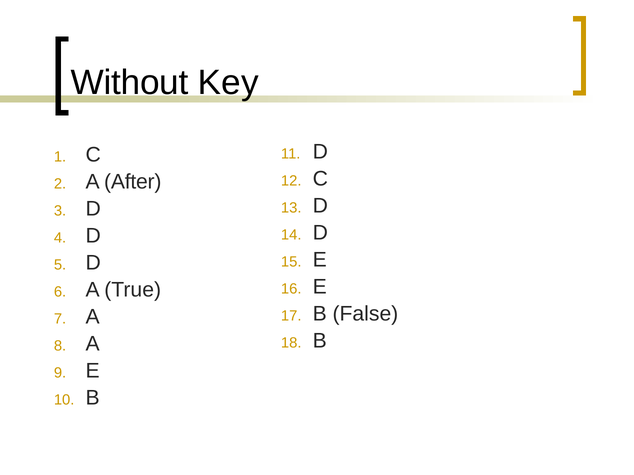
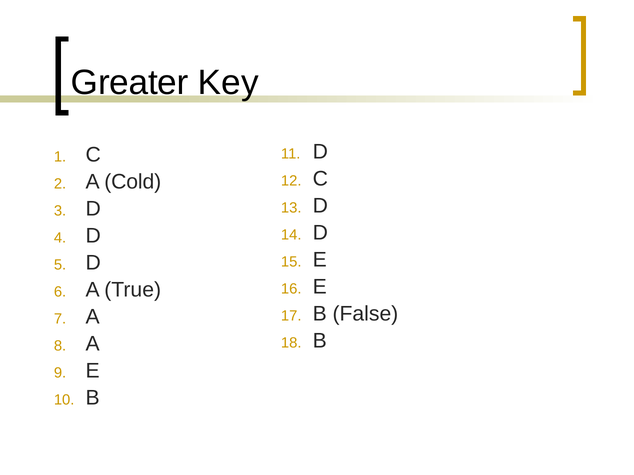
Without: Without -> Greater
After: After -> Cold
